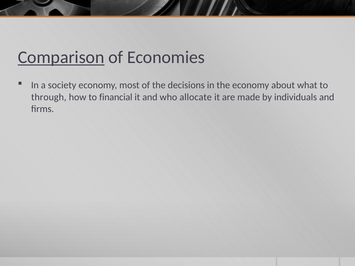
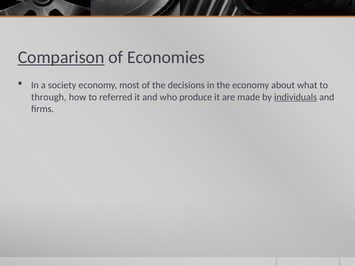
financial: financial -> referred
allocate: allocate -> produce
individuals underline: none -> present
